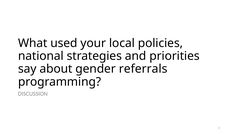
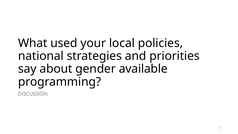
referrals: referrals -> available
